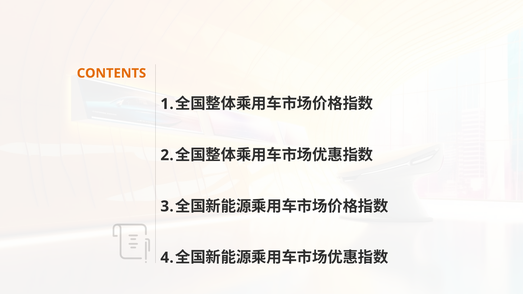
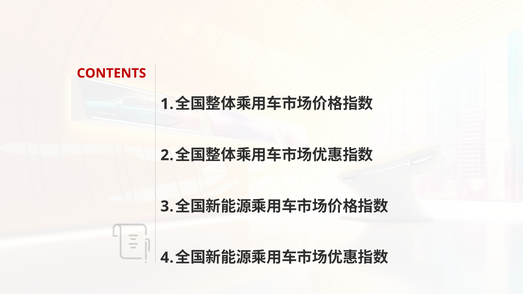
CONTENTS colour: orange -> red
